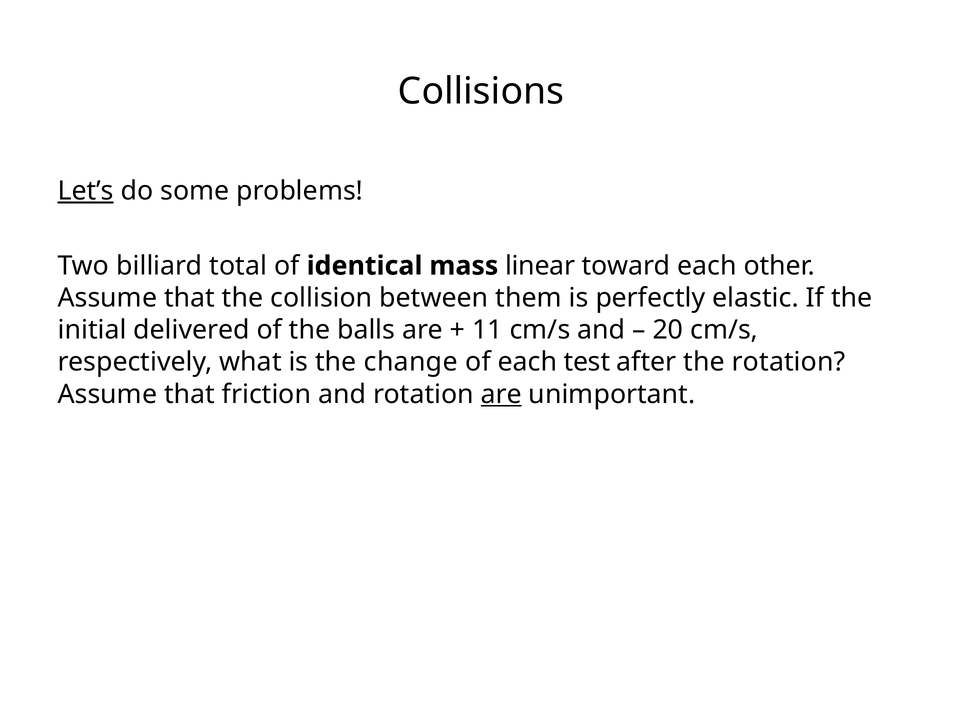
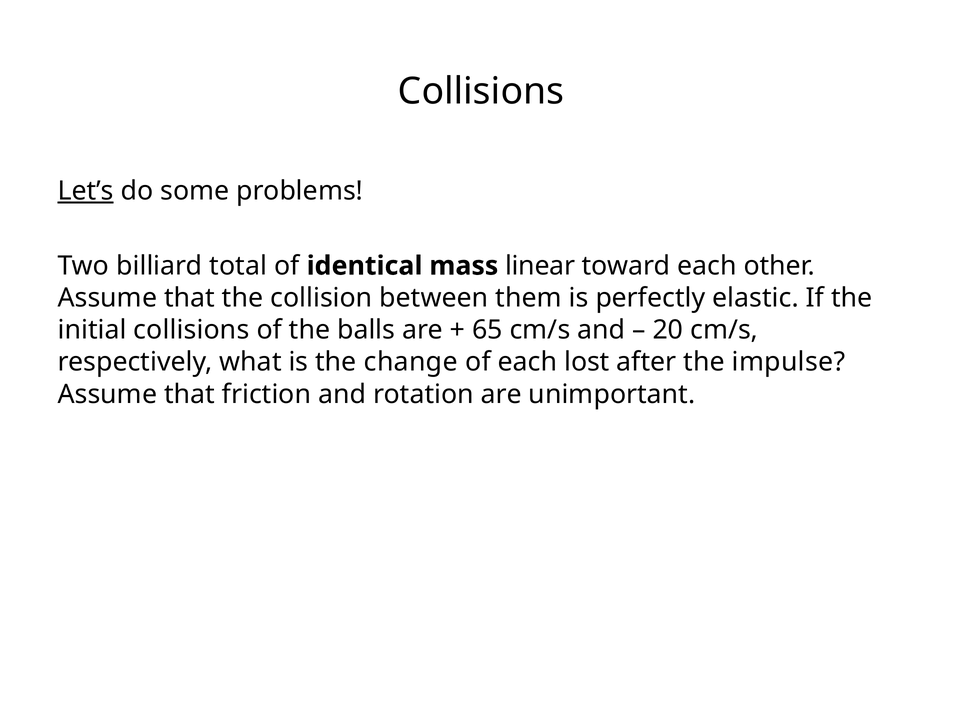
initial delivered: delivered -> collisions
11: 11 -> 65
test: test -> lost
the rotation: rotation -> impulse
are at (501, 394) underline: present -> none
